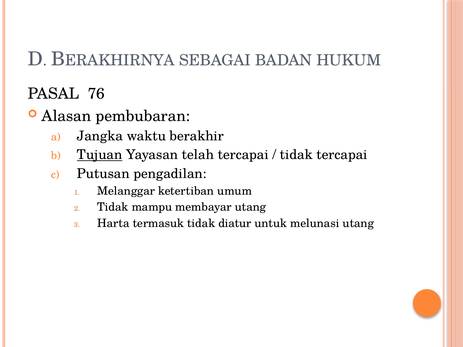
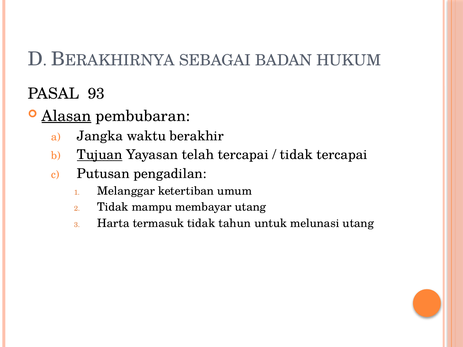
76: 76 -> 93
Alasan underline: none -> present
diatur: diatur -> tahun
